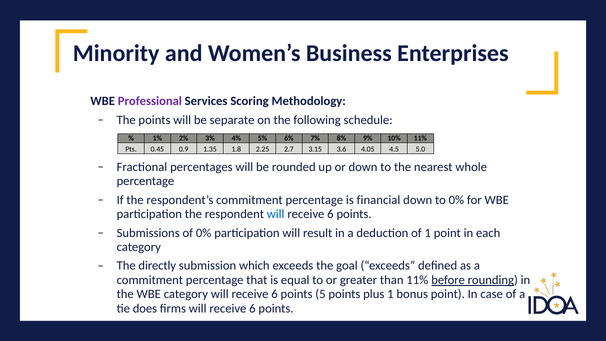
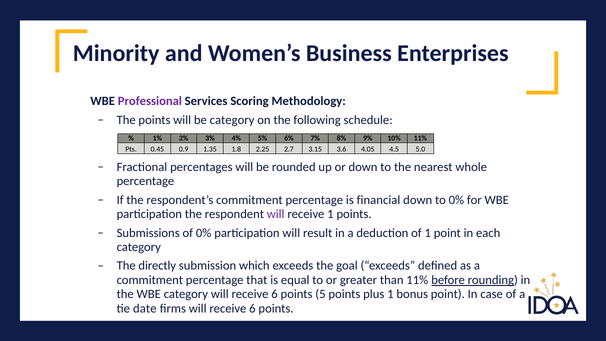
be separate: separate -> category
will at (276, 214) colour: blue -> purple
6 at (330, 214): 6 -> 1
does: does -> date
